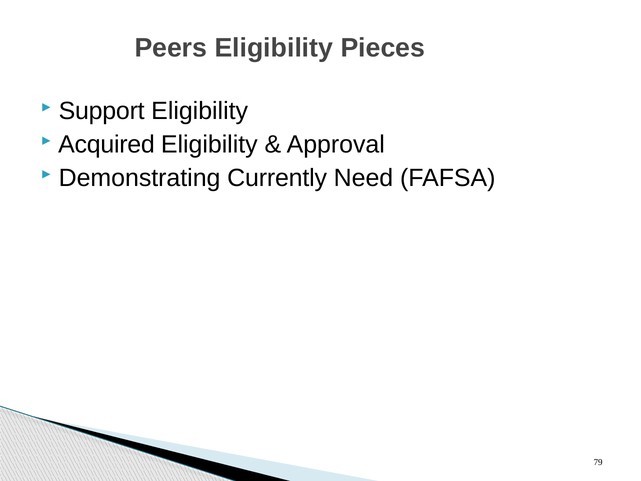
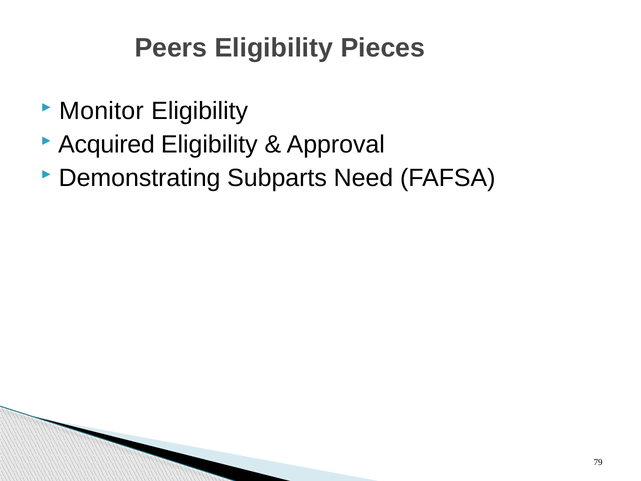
Support: Support -> Monitor
Currently: Currently -> Subparts
